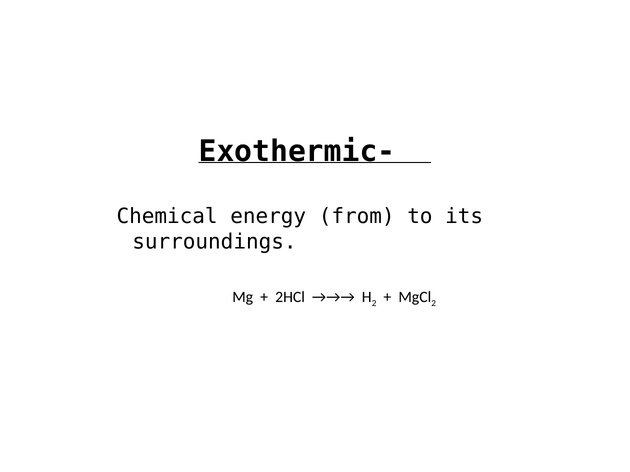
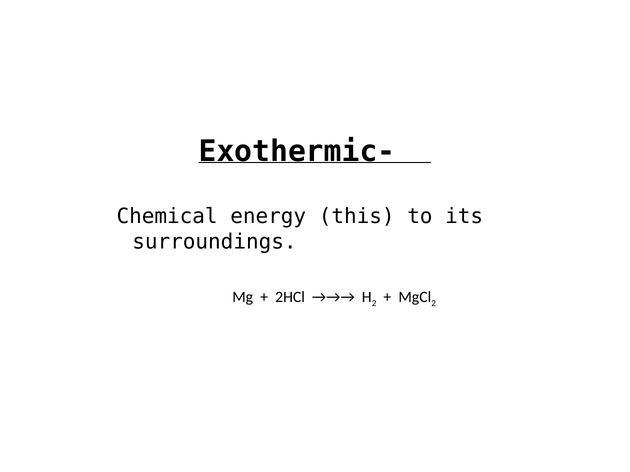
from: from -> this
